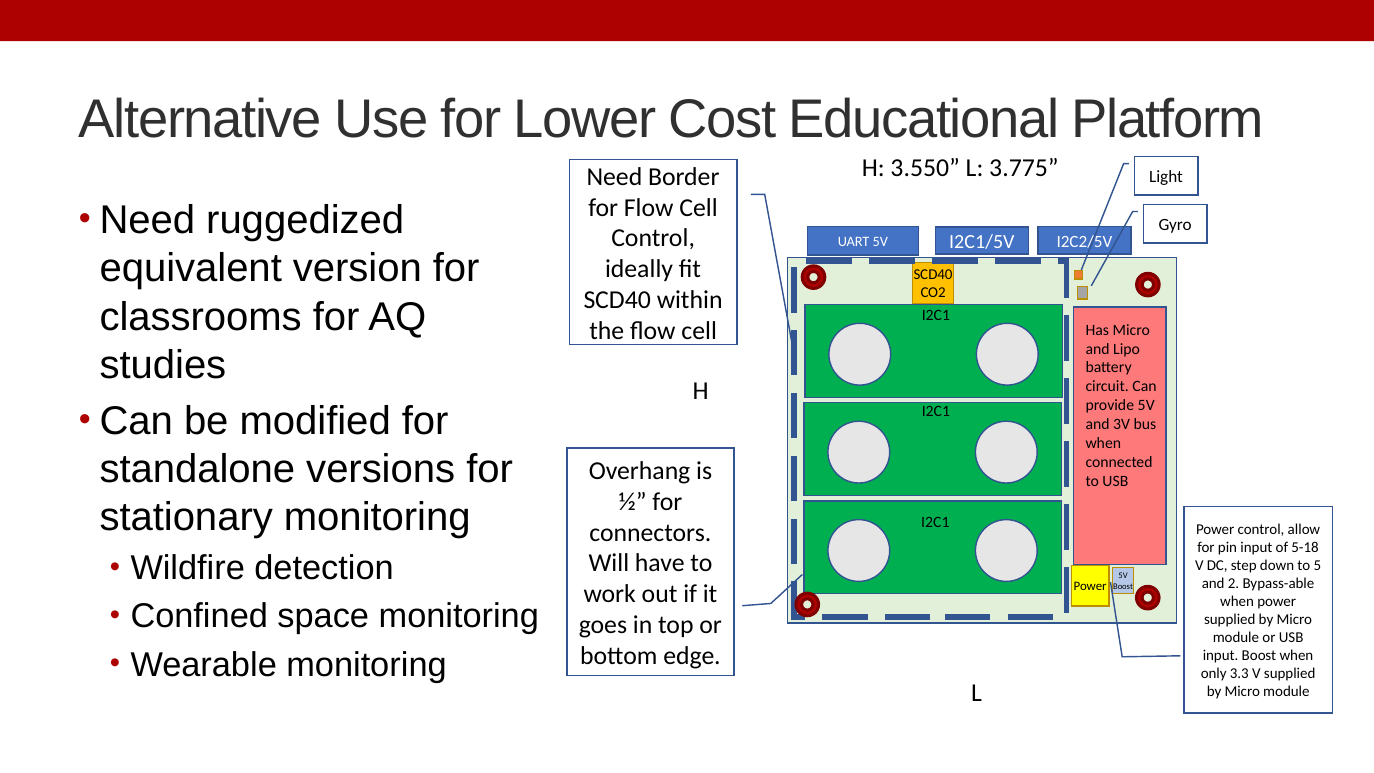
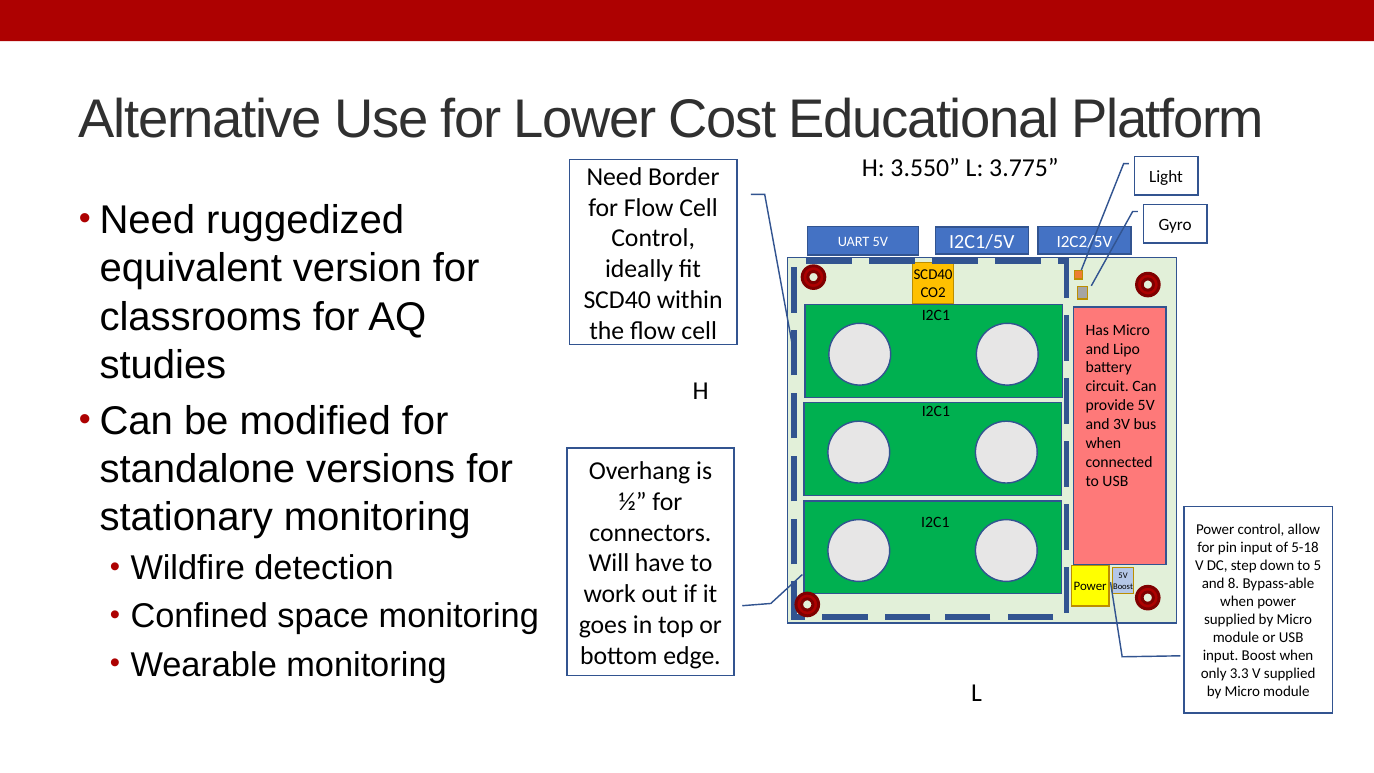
2: 2 -> 8
